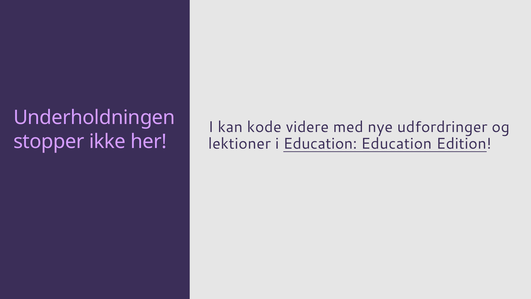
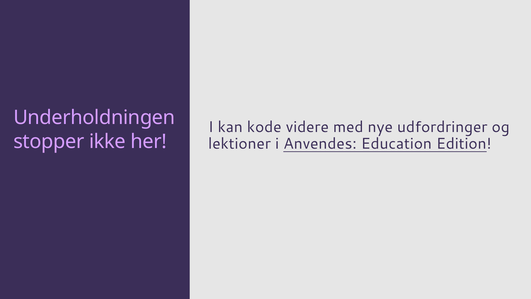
i Education: Education -> Anvendes
